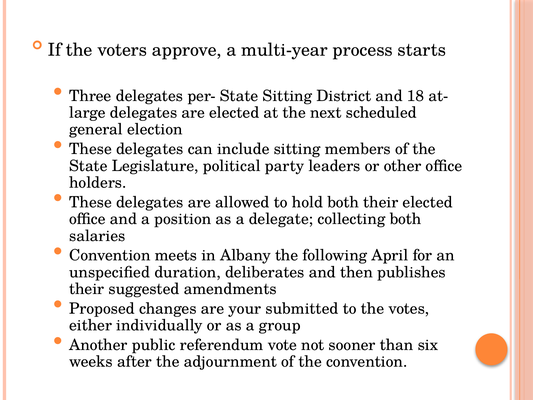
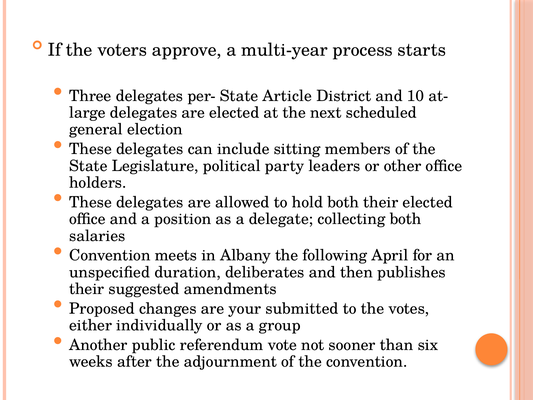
State Sitting: Sitting -> Article
18: 18 -> 10
